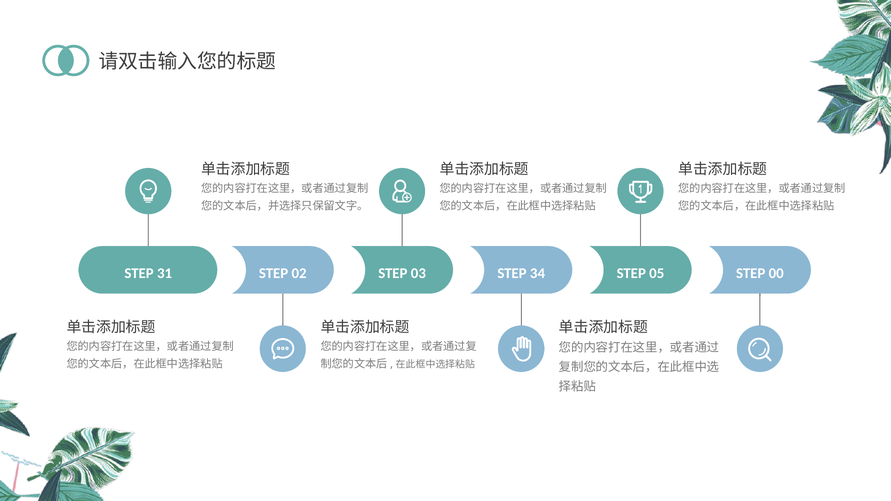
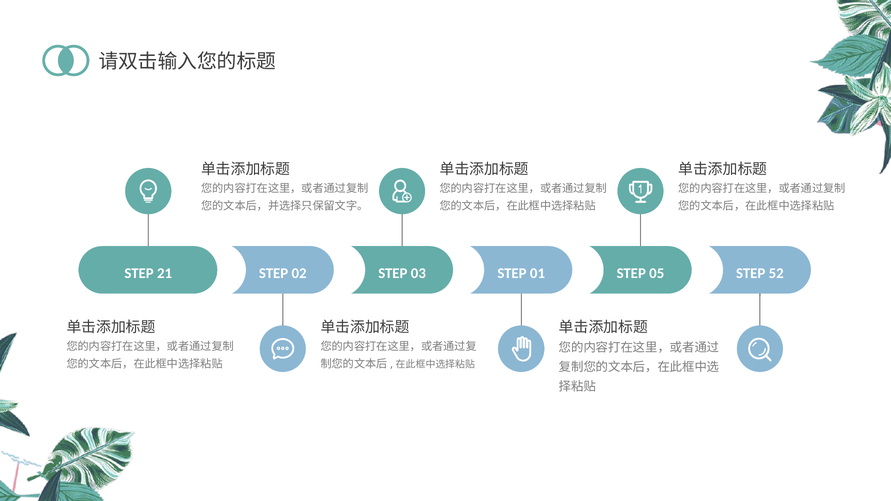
31: 31 -> 21
34: 34 -> 01
00: 00 -> 52
